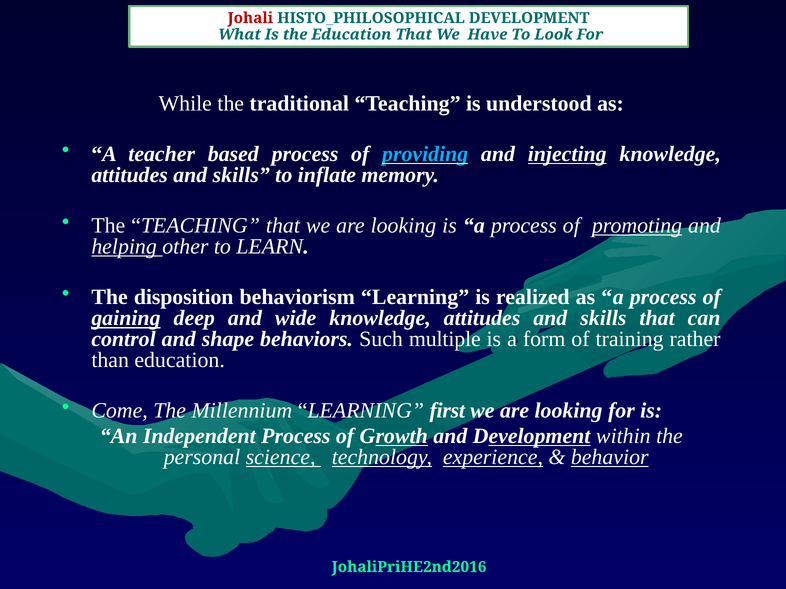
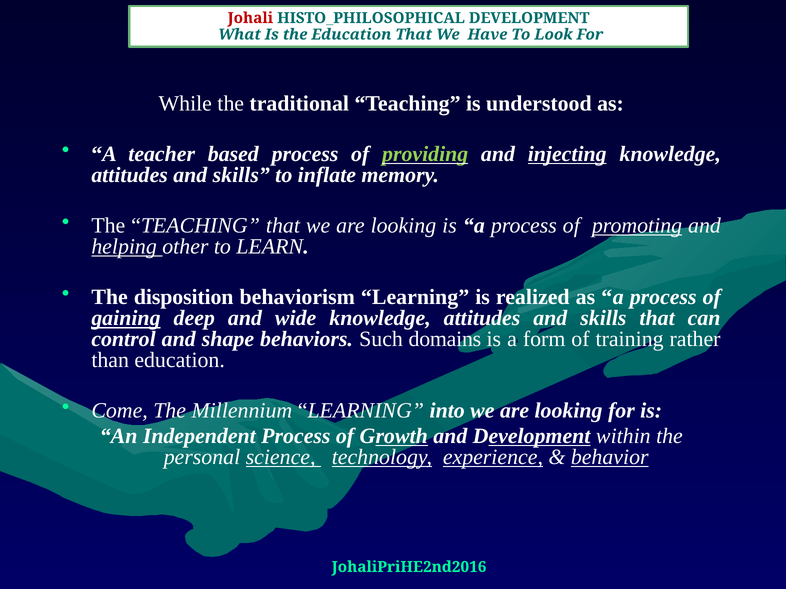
providing colour: light blue -> light green
multiple: multiple -> domains
first: first -> into
